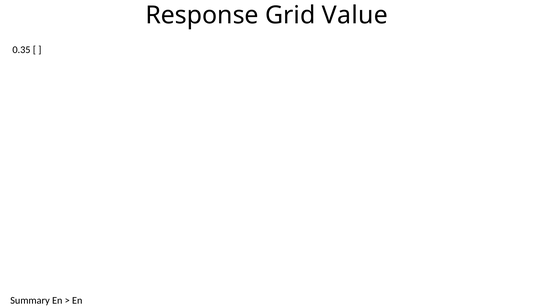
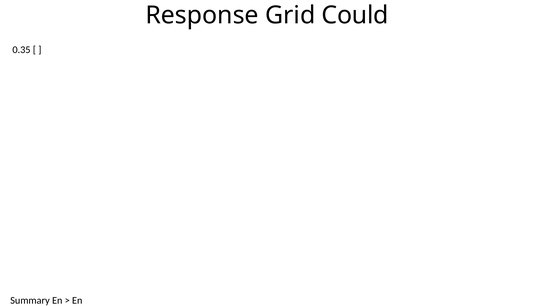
Value: Value -> Could
